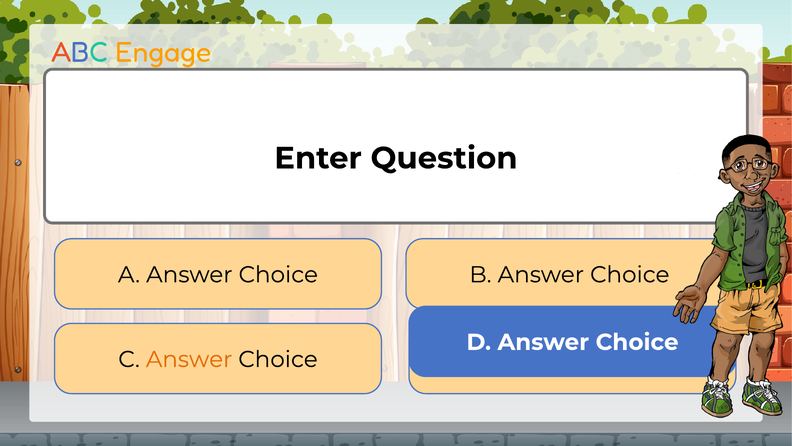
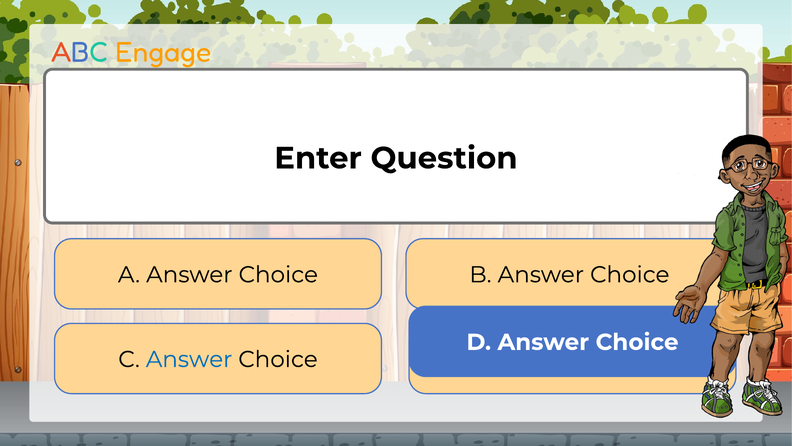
Answer at (189, 359) colour: orange -> blue
